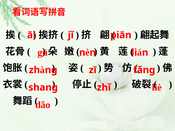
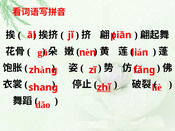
zhǐ underline: none -> present
